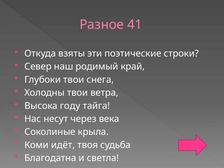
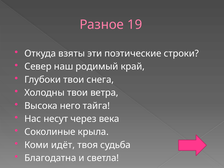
41: 41 -> 19
году: году -> него
